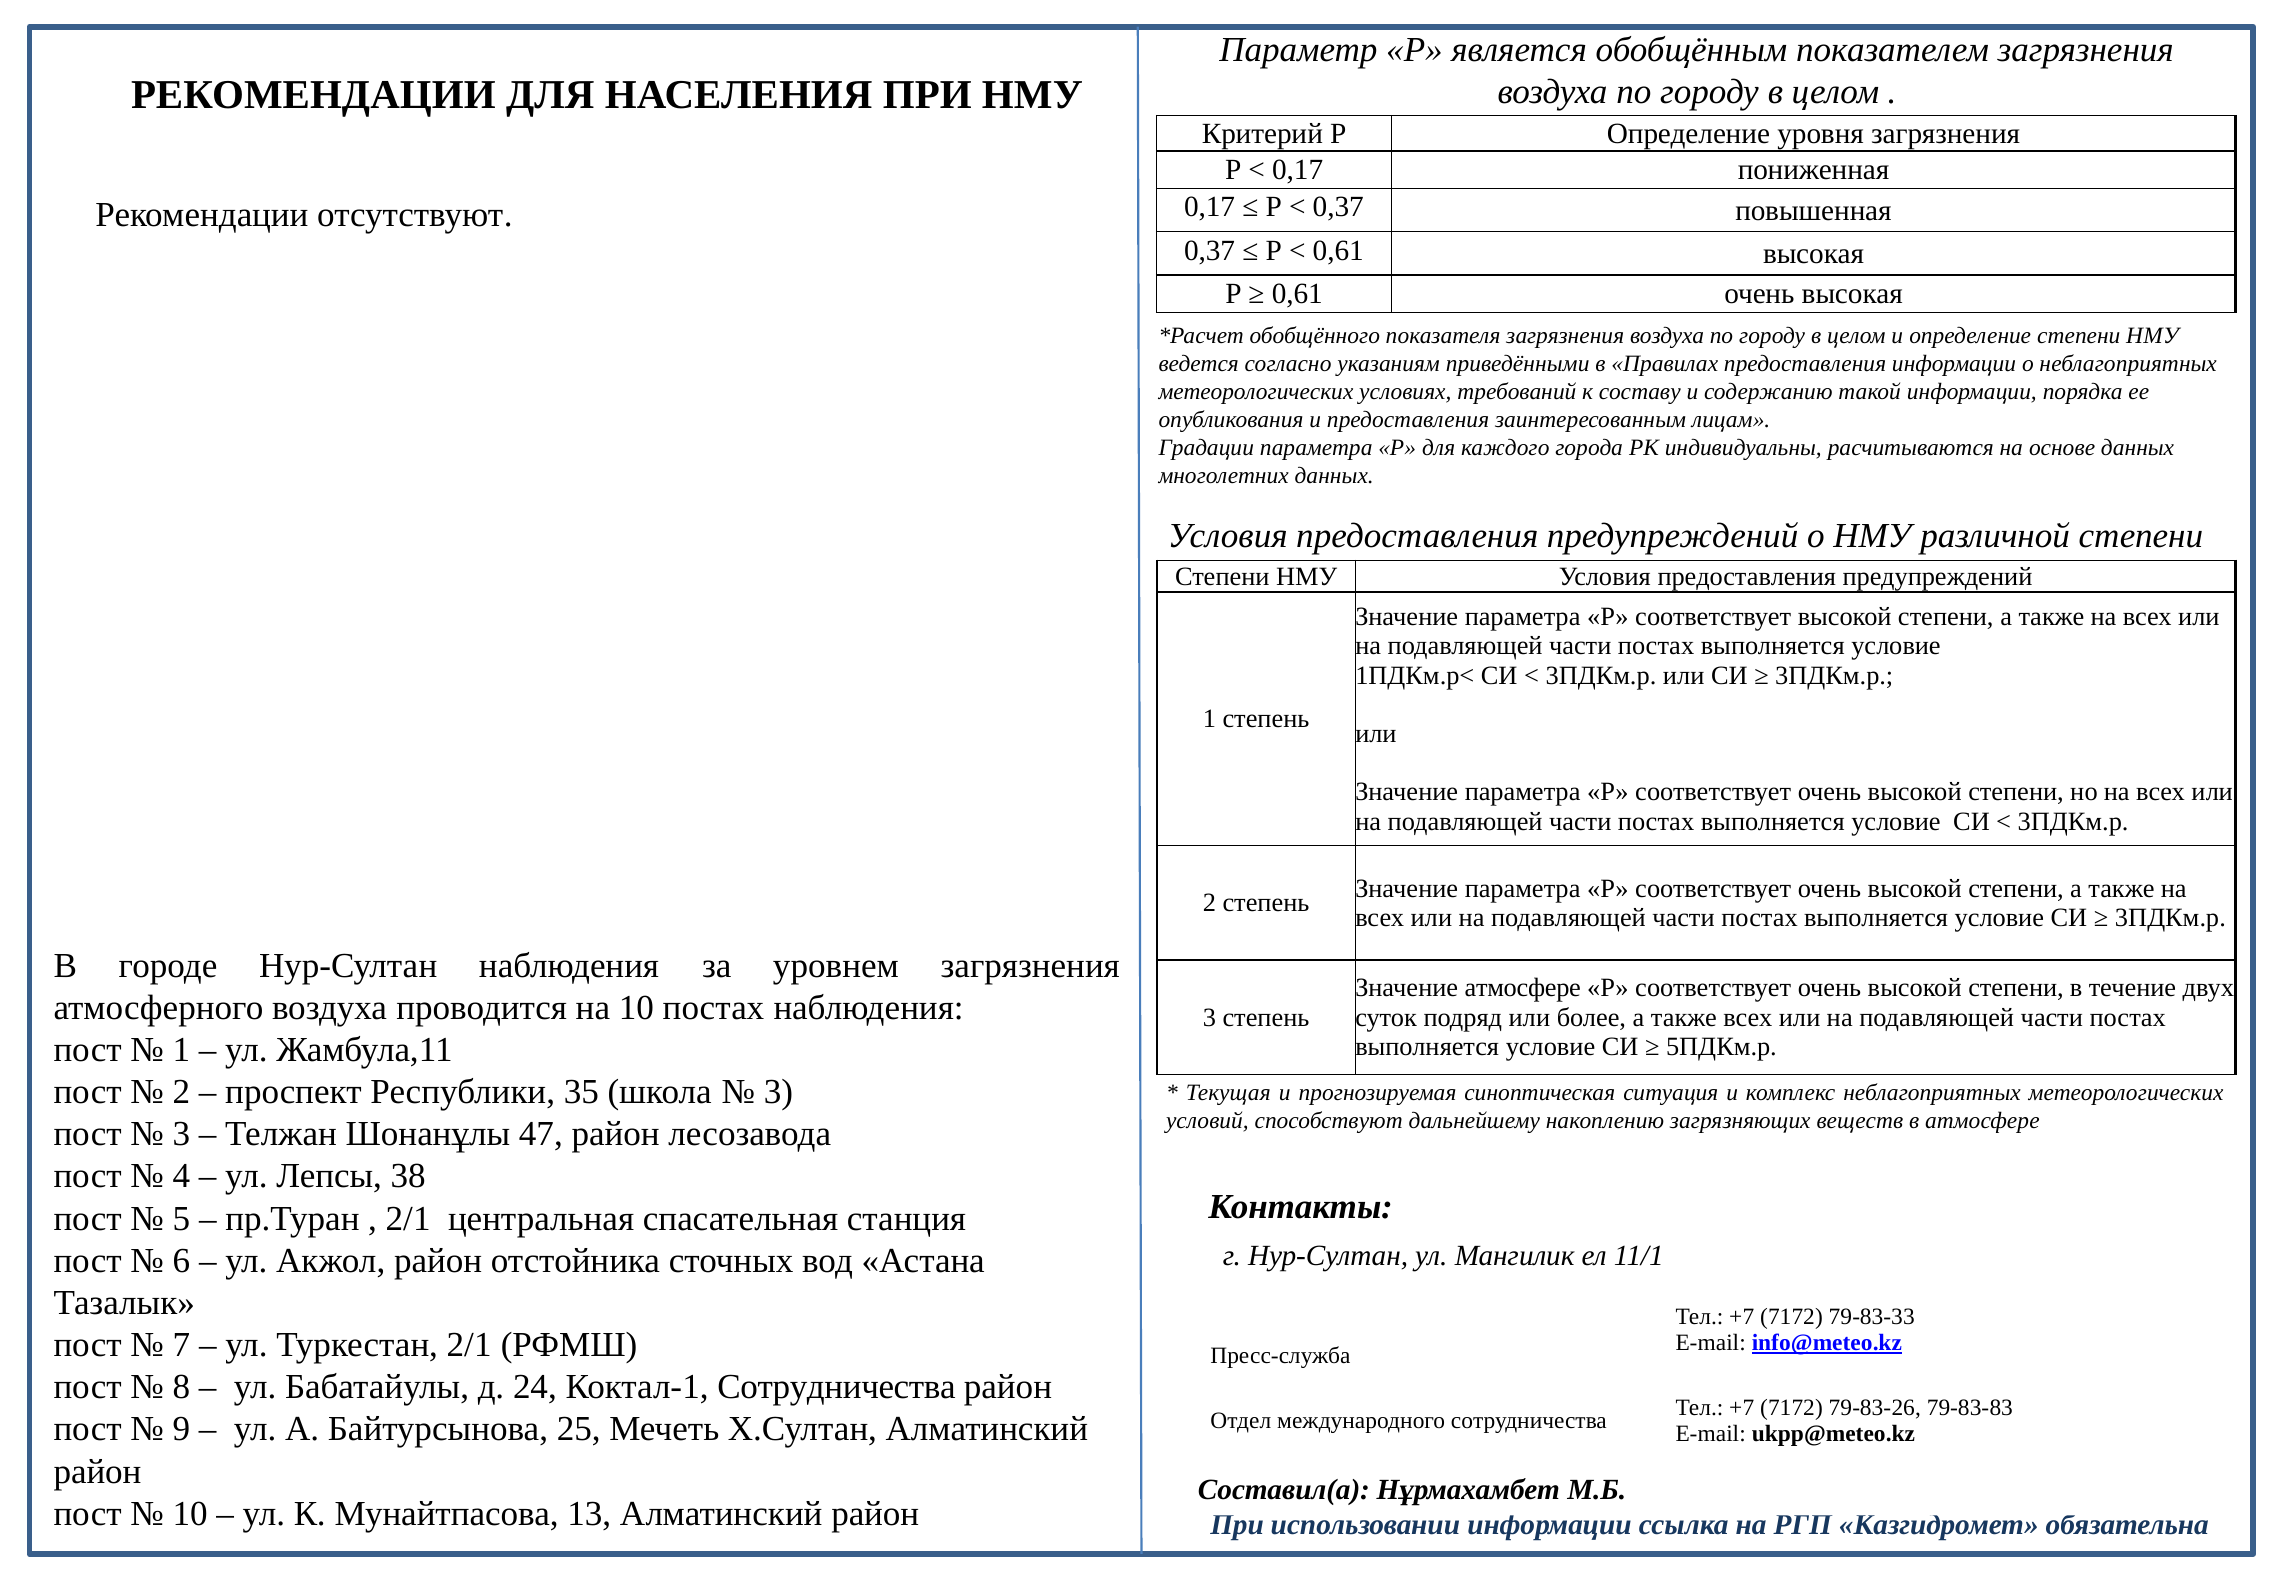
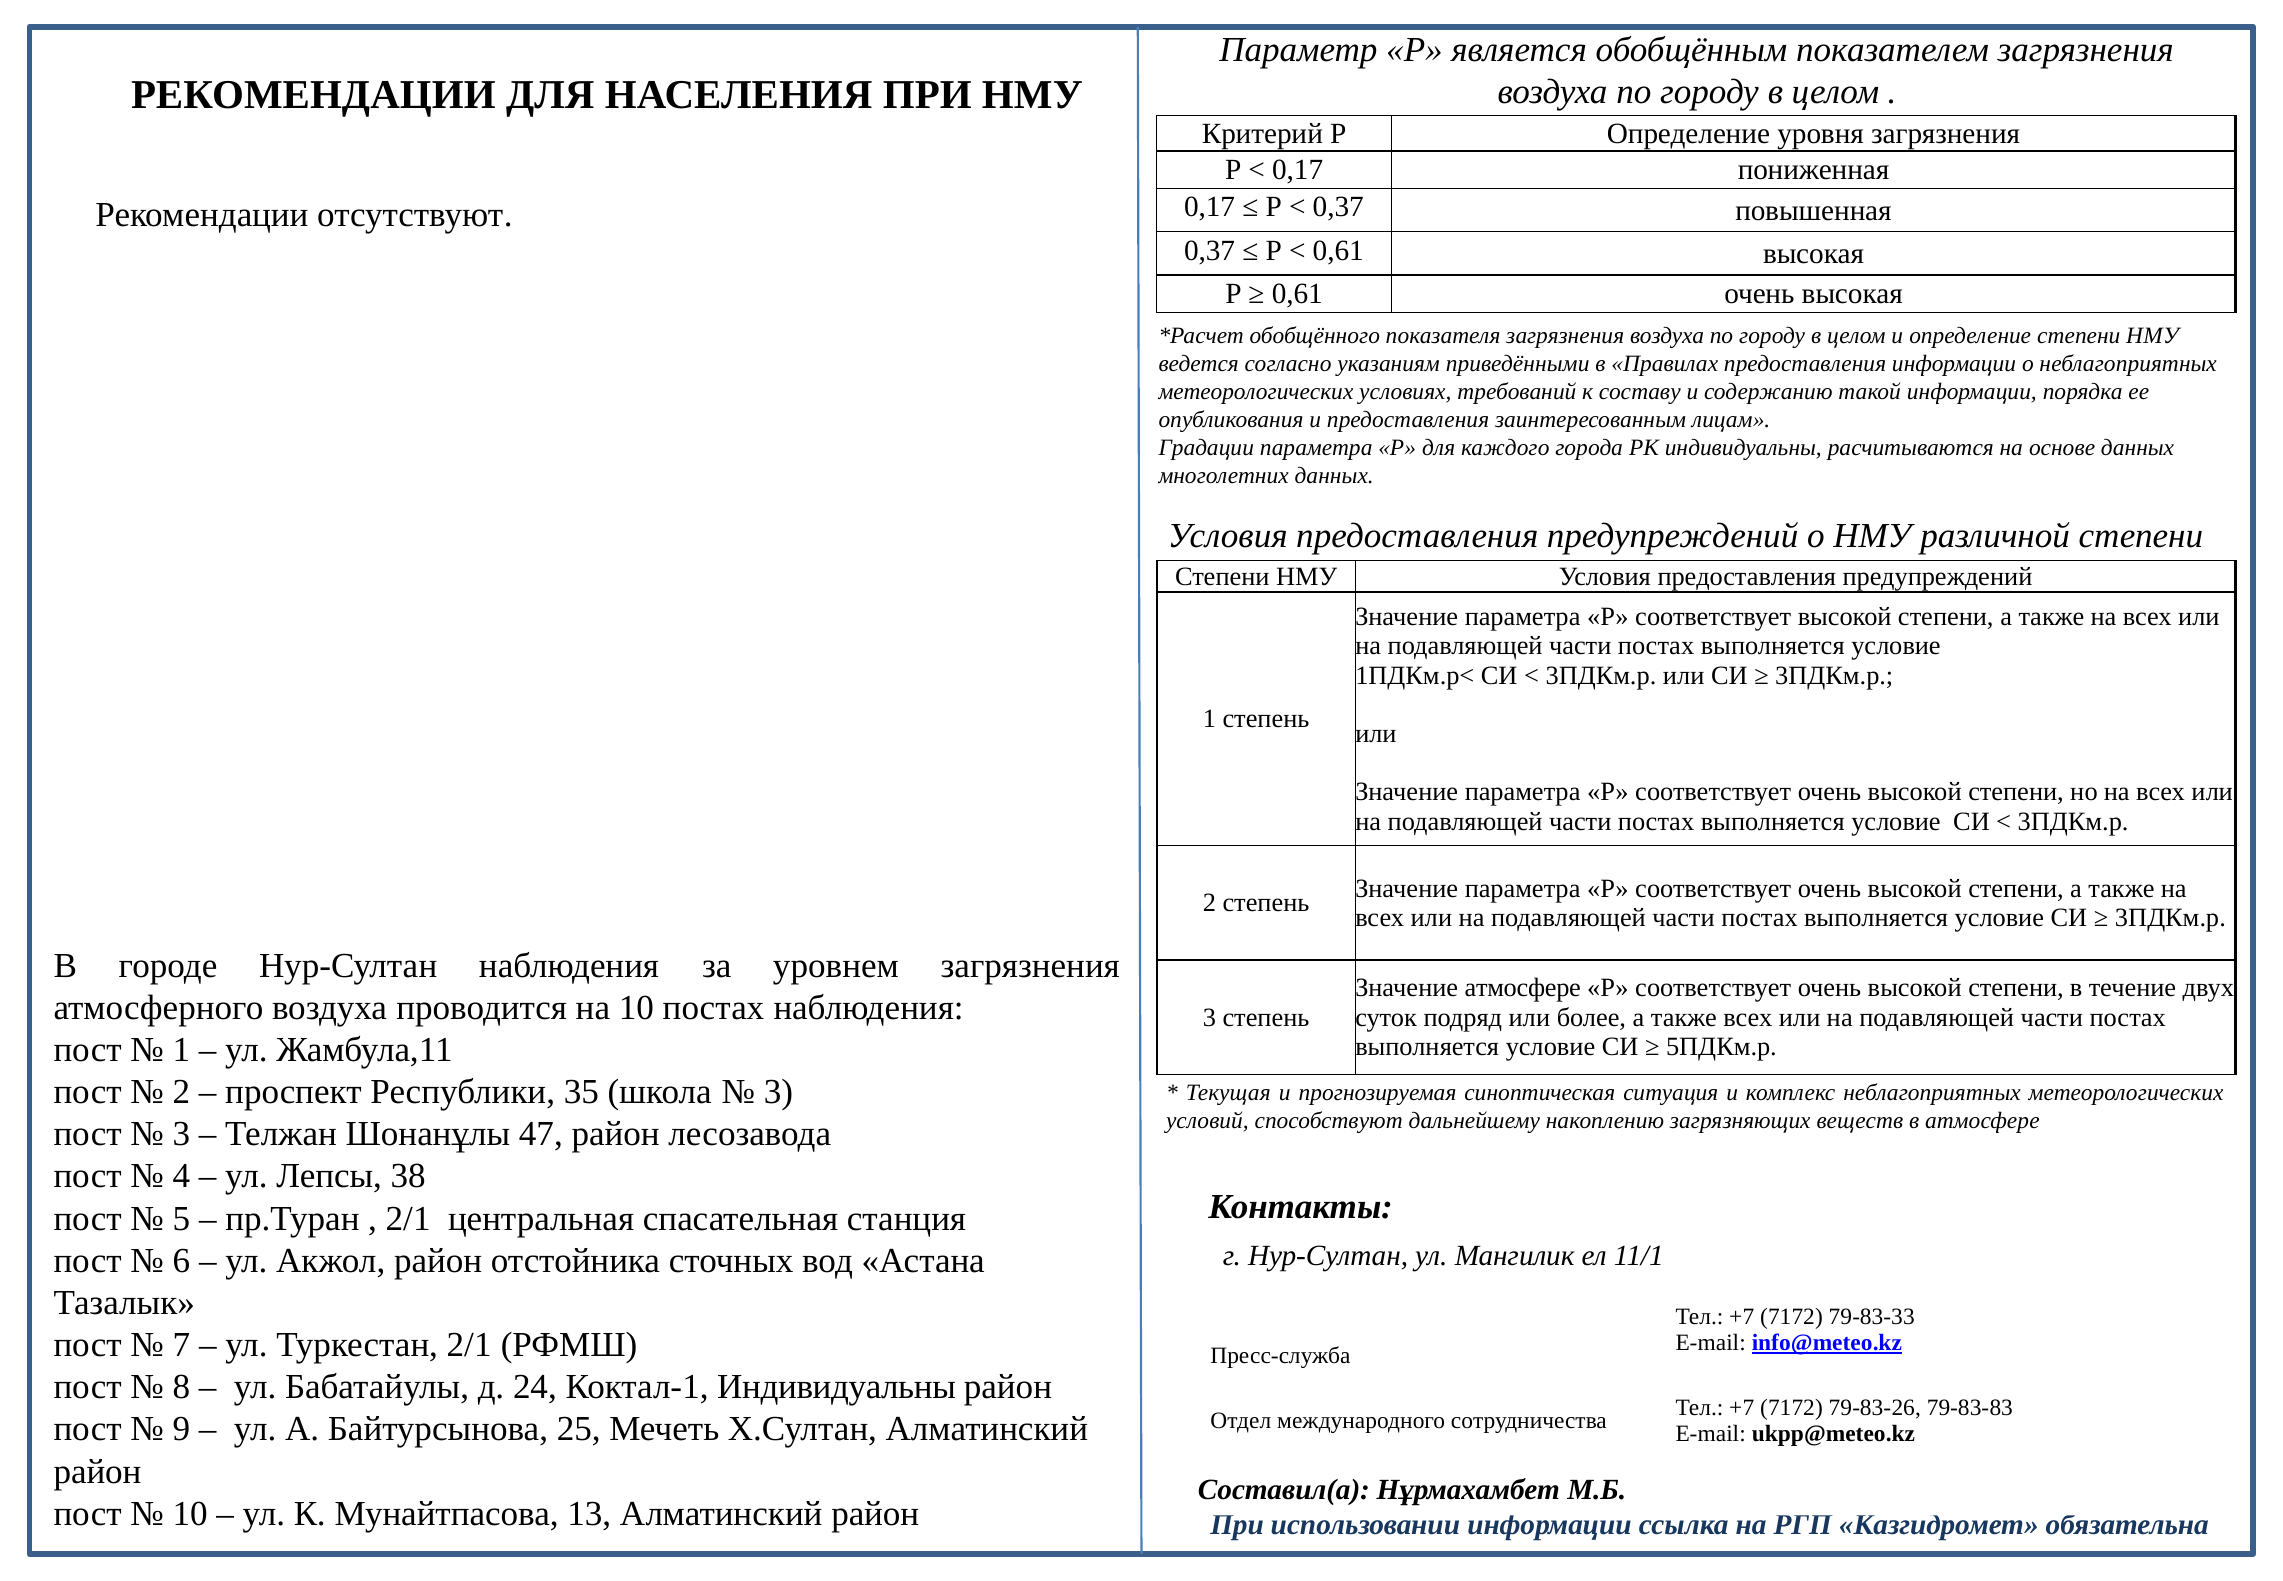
Коктал-1 Сотрудничества: Сотрудничества -> Индивидуальны
